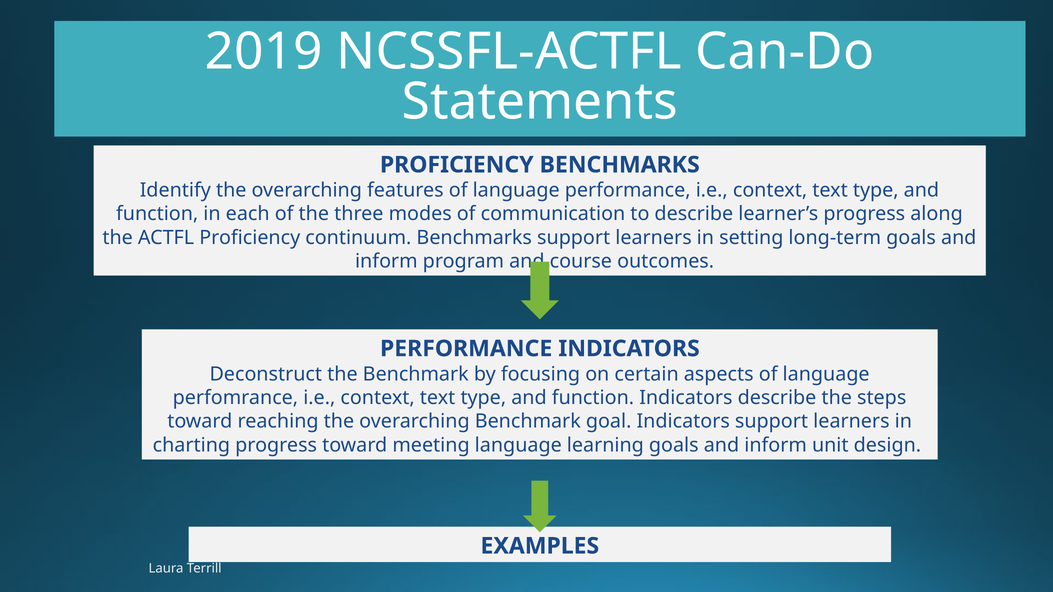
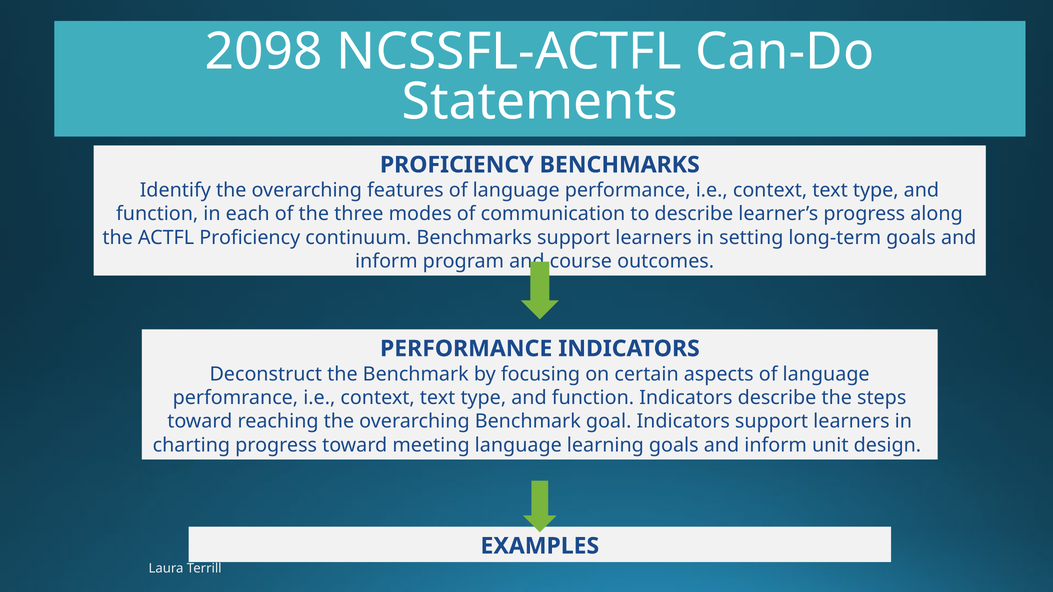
2019: 2019 -> 2098
